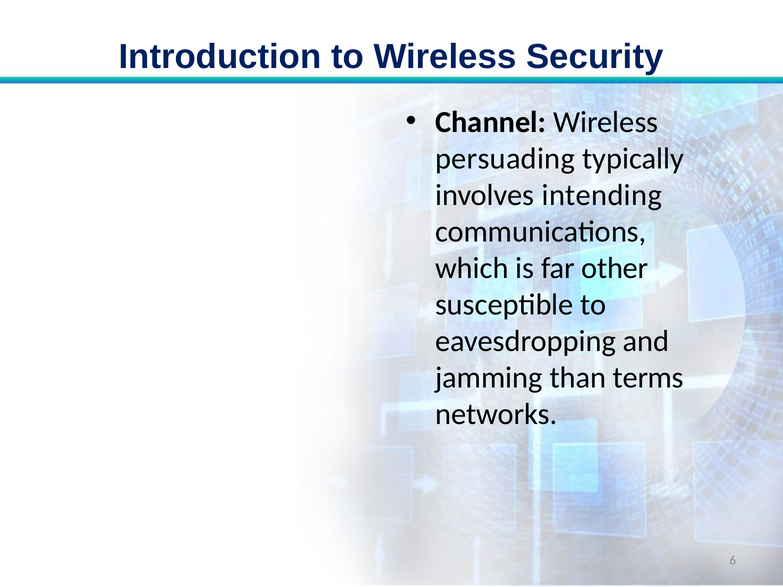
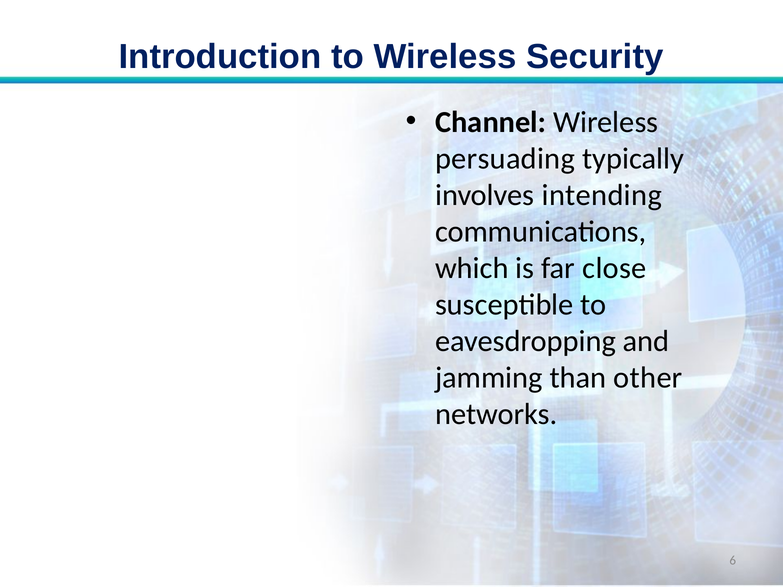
other: other -> close
terms: terms -> other
